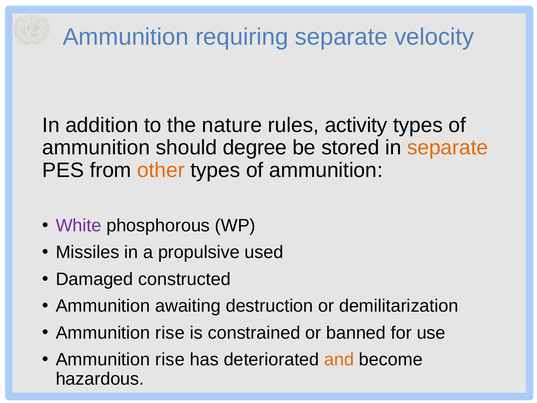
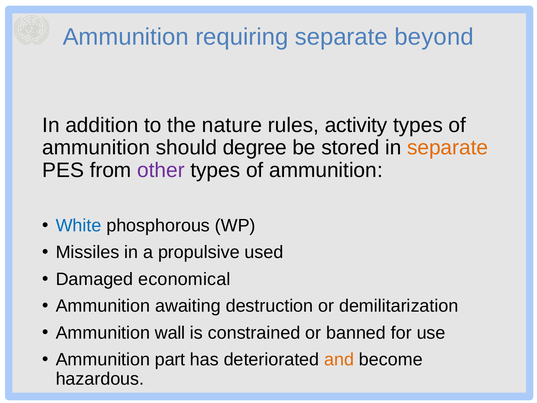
velocity: velocity -> beyond
other colour: orange -> purple
White colour: purple -> blue
constructed: constructed -> economical
rise at (170, 333): rise -> wall
rise at (170, 359): rise -> part
